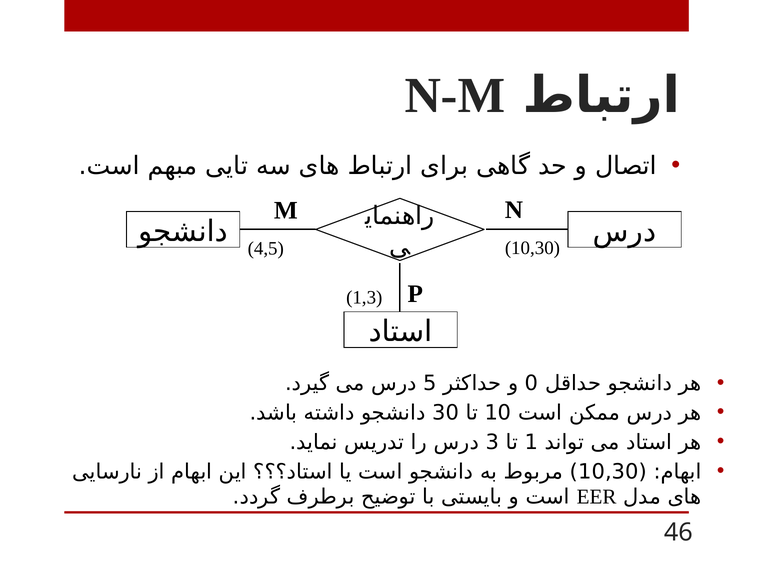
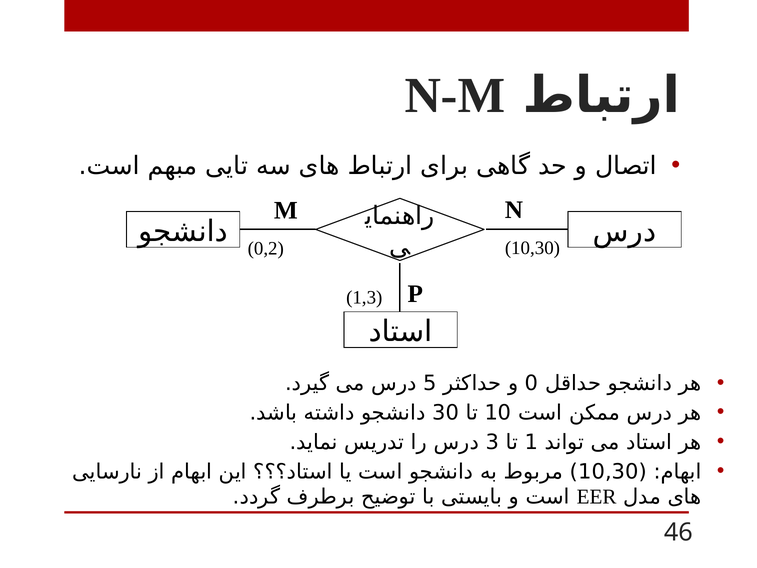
4,5: 4,5 -> 0,2
